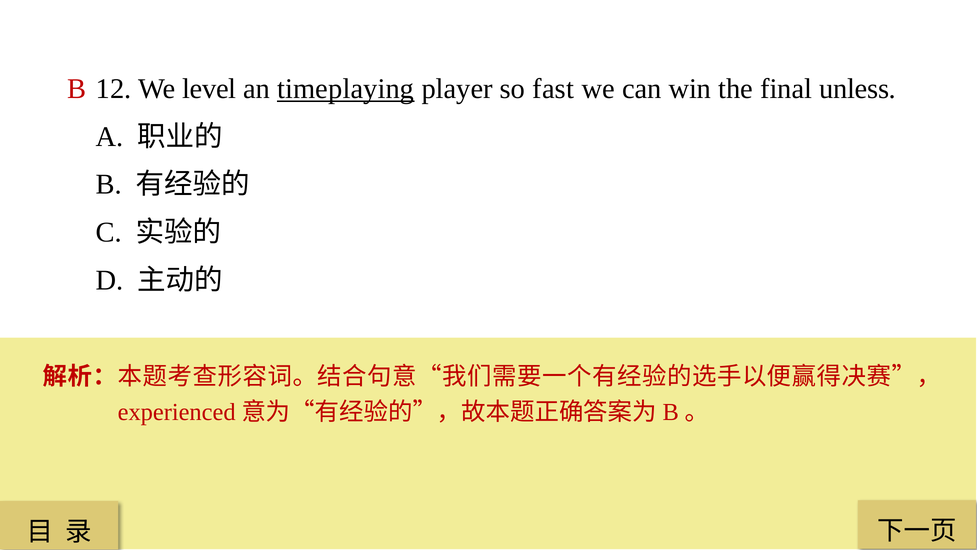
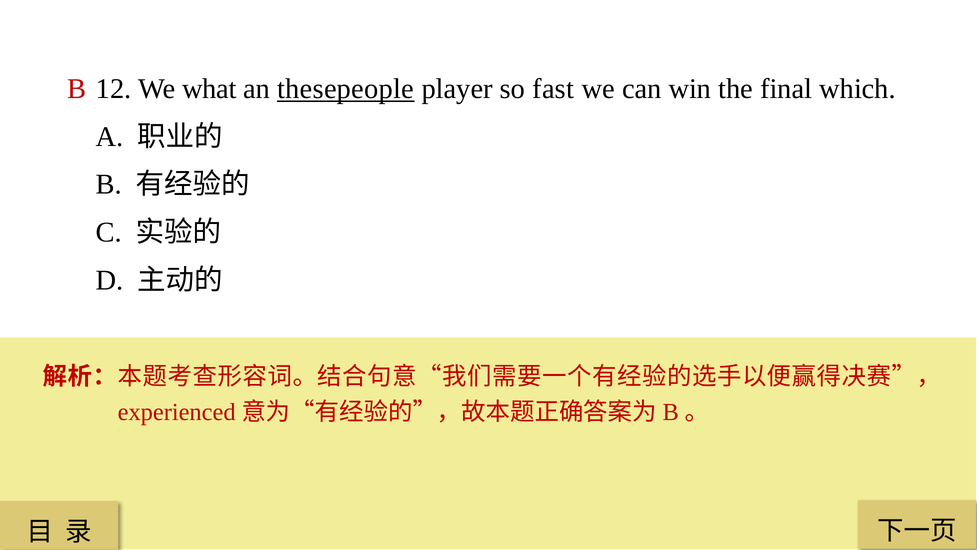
level: level -> what
timeplaying: timeplaying -> thesepeople
unless: unless -> which
